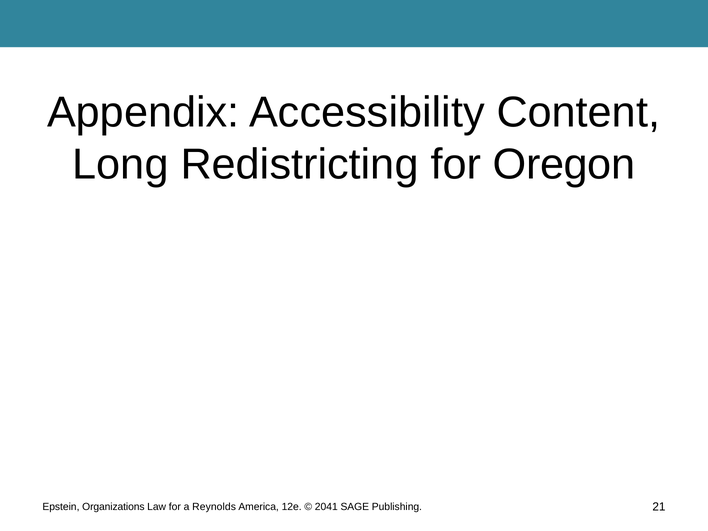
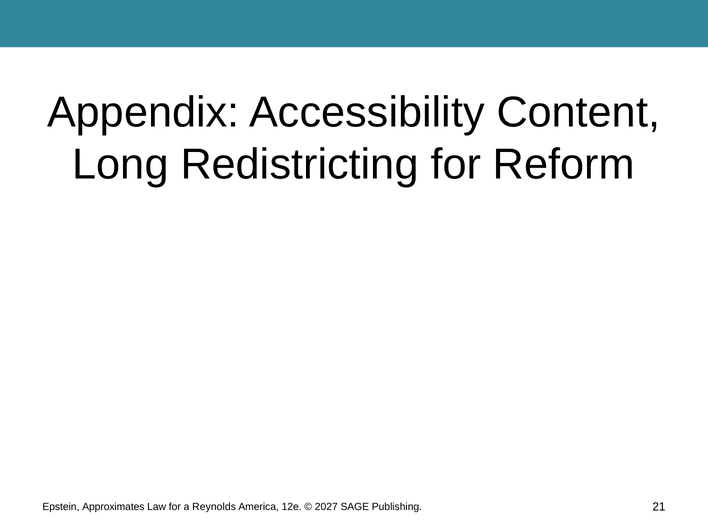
Oregon: Oregon -> Reform
Organizations: Organizations -> Approximates
2041: 2041 -> 2027
